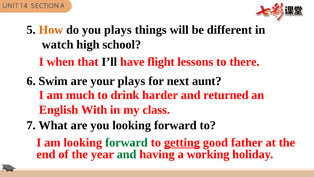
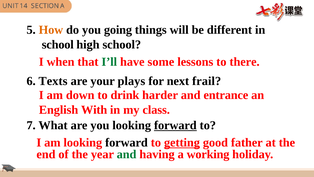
you plays: plays -> going
watch at (58, 44): watch -> school
I’ll colour: black -> green
flight: flight -> some
Swim: Swim -> Texts
aunt: aunt -> frail
much: much -> down
returned: returned -> entrance
forward at (175, 125) underline: none -> present
forward at (126, 142) colour: green -> black
